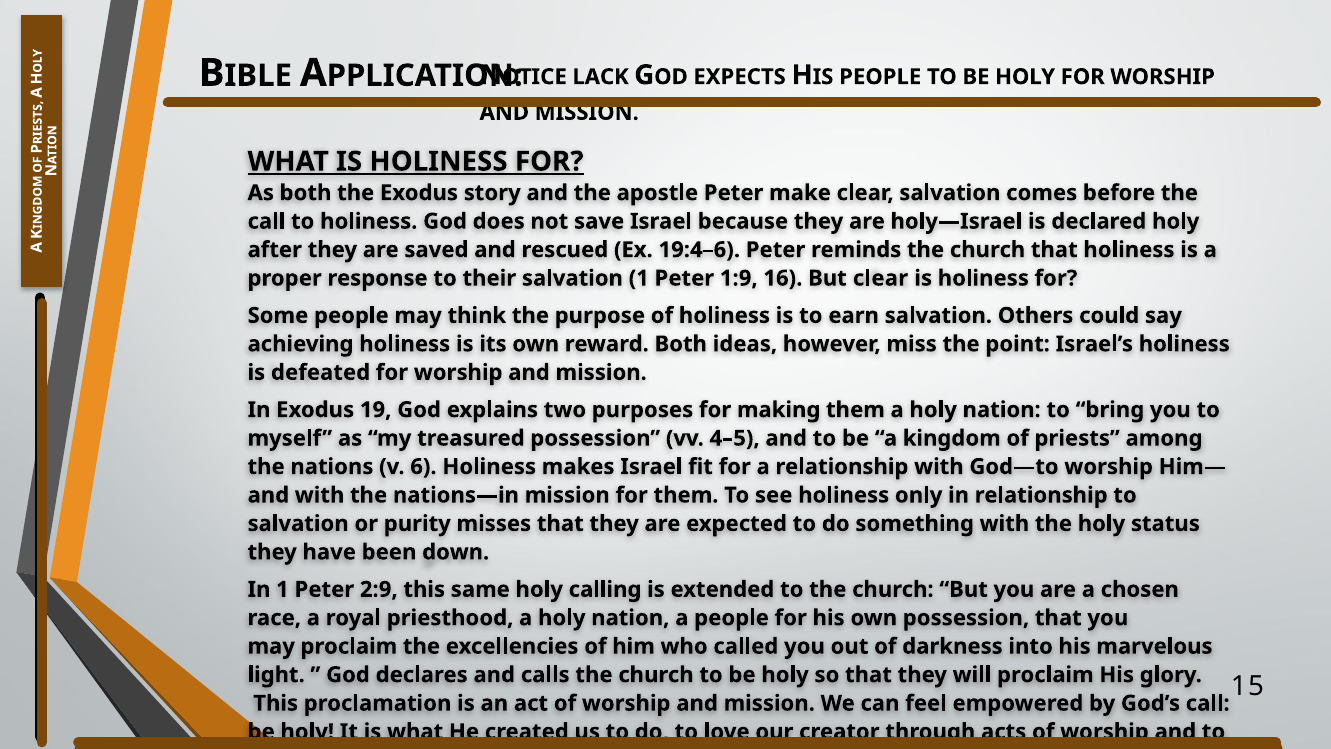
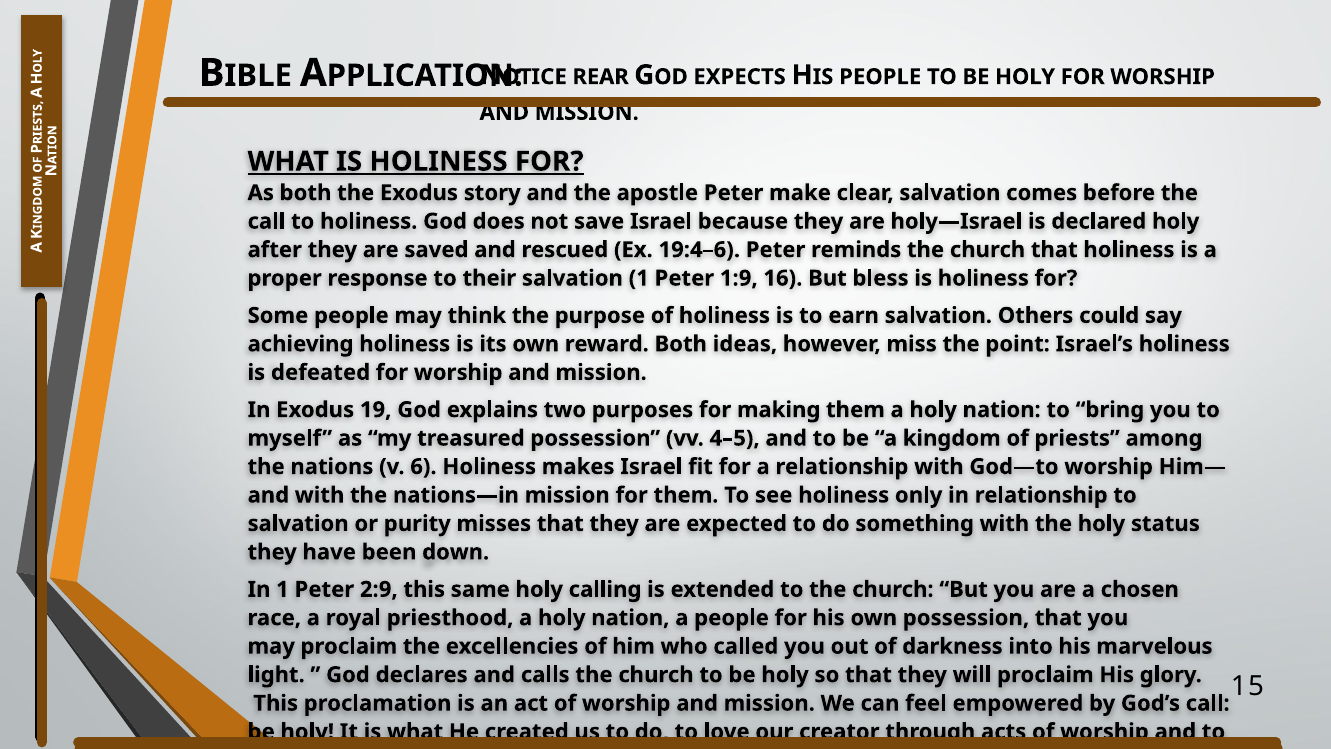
LACK: LACK -> REAR
But clear: clear -> bless
